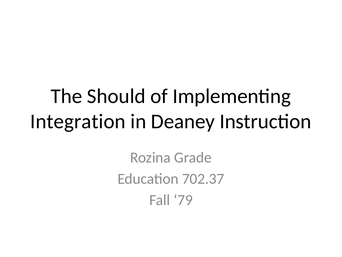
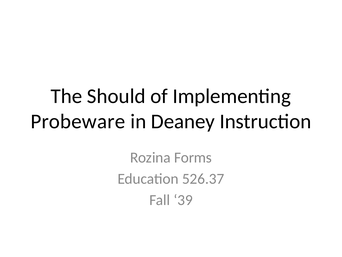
Integration: Integration -> Probeware
Grade: Grade -> Forms
702.37: 702.37 -> 526.37
79: 79 -> 39
